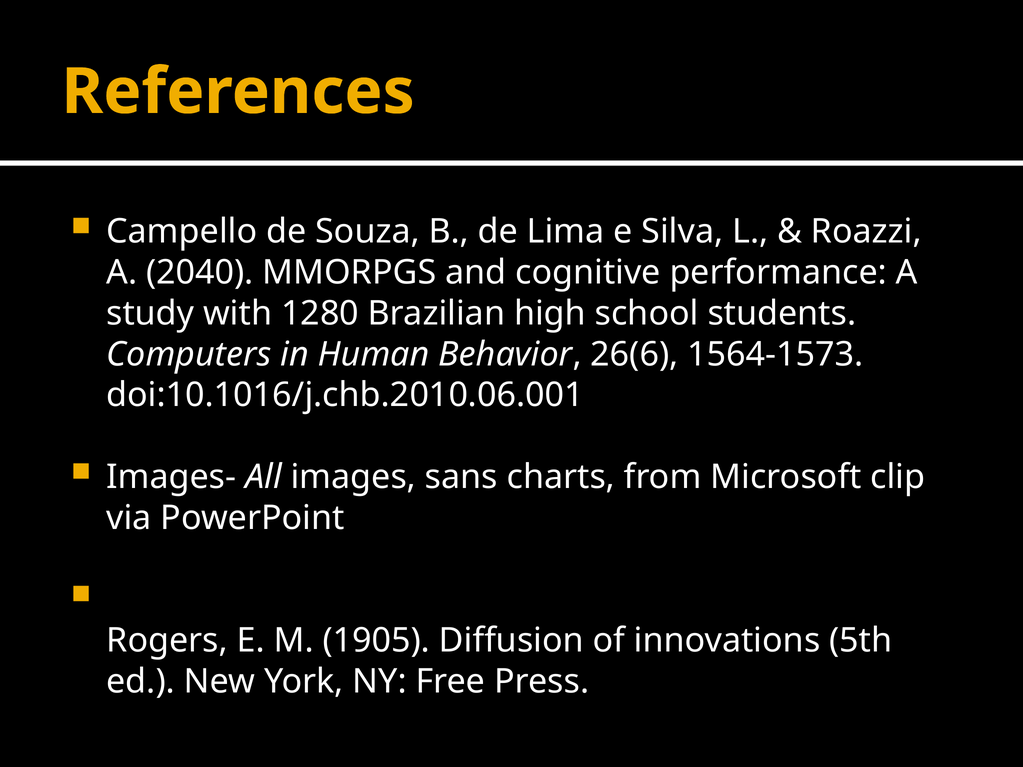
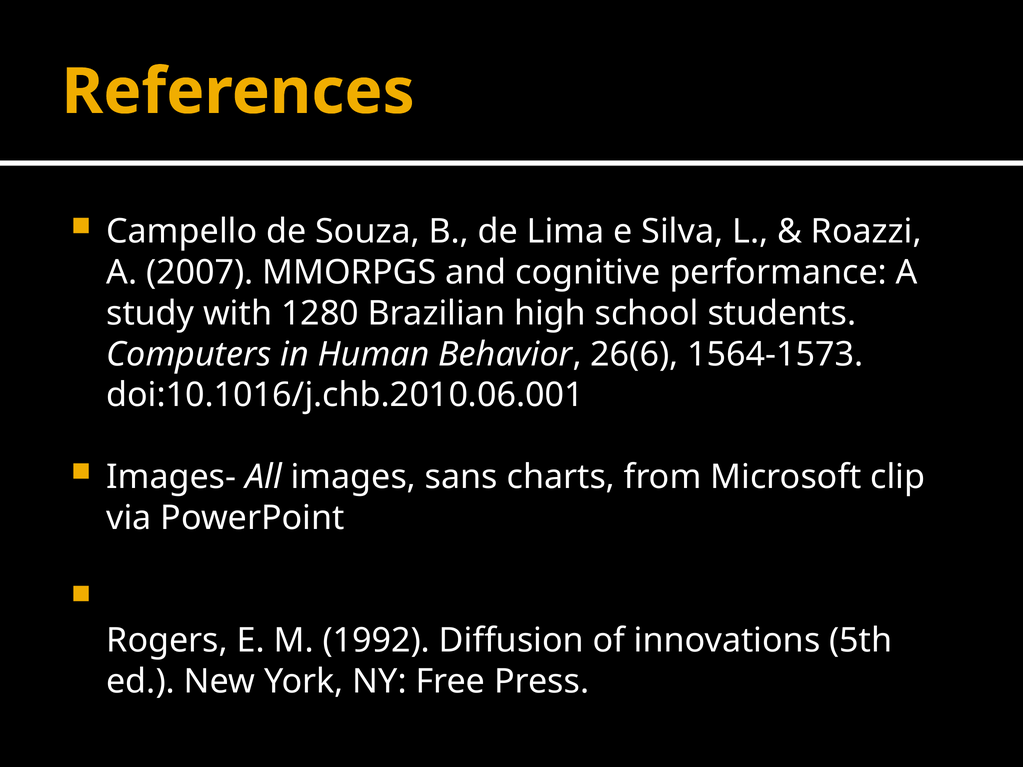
2040: 2040 -> 2007
1905: 1905 -> 1992
